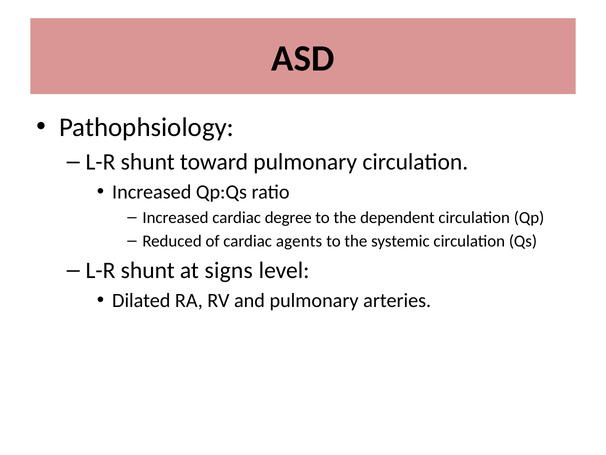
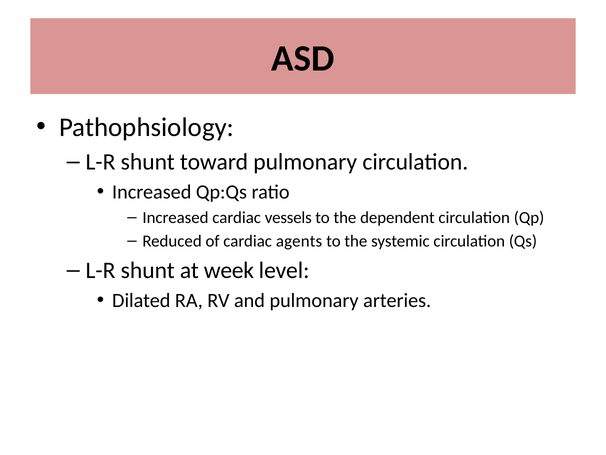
degree: degree -> vessels
signs: signs -> week
